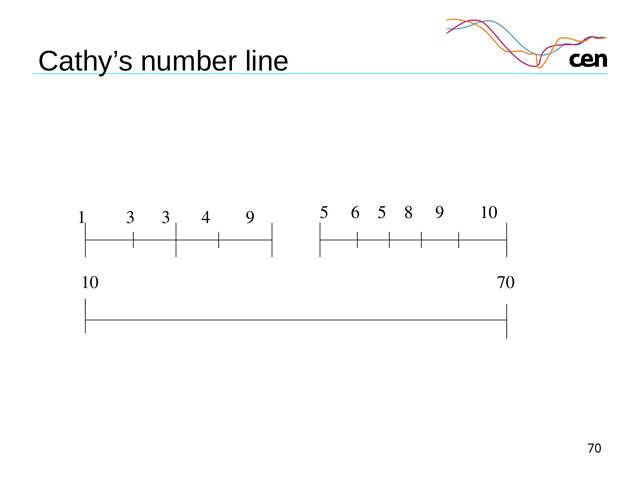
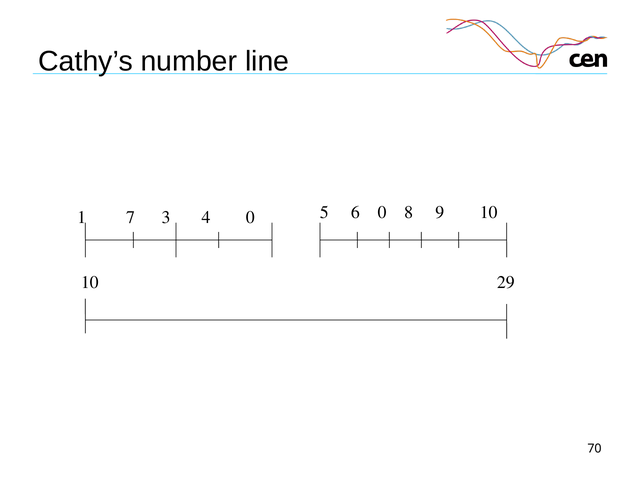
1 3: 3 -> 7
4 9: 9 -> 0
6 5: 5 -> 0
10 70: 70 -> 29
